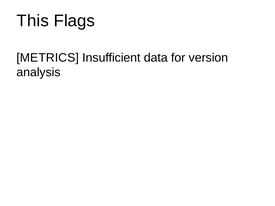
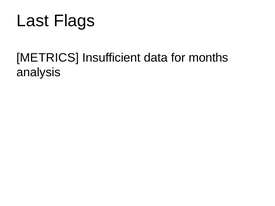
This: This -> Last
version: version -> months
